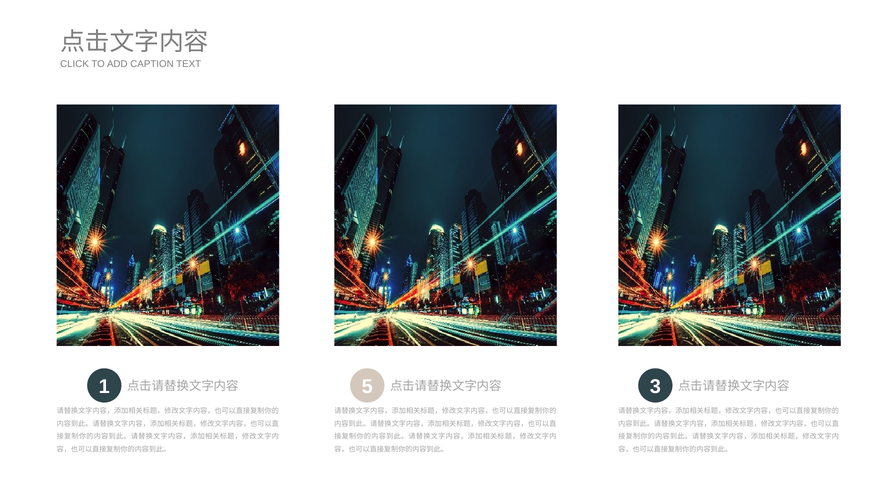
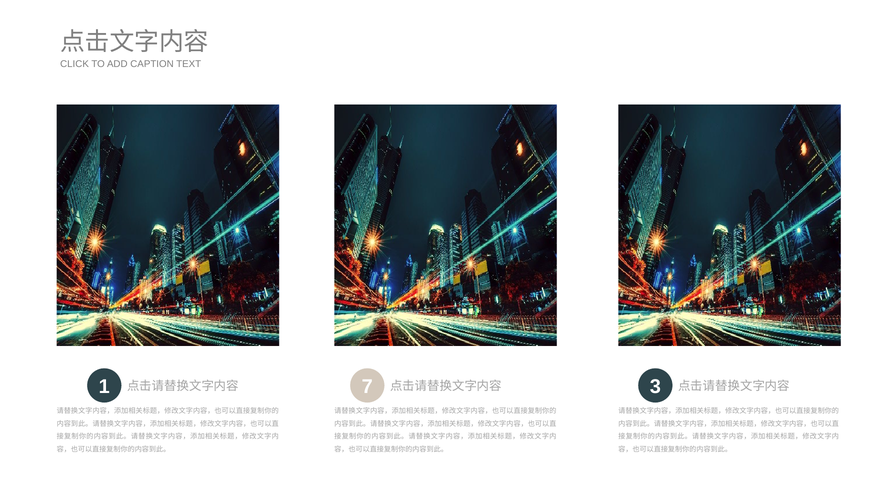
5: 5 -> 7
